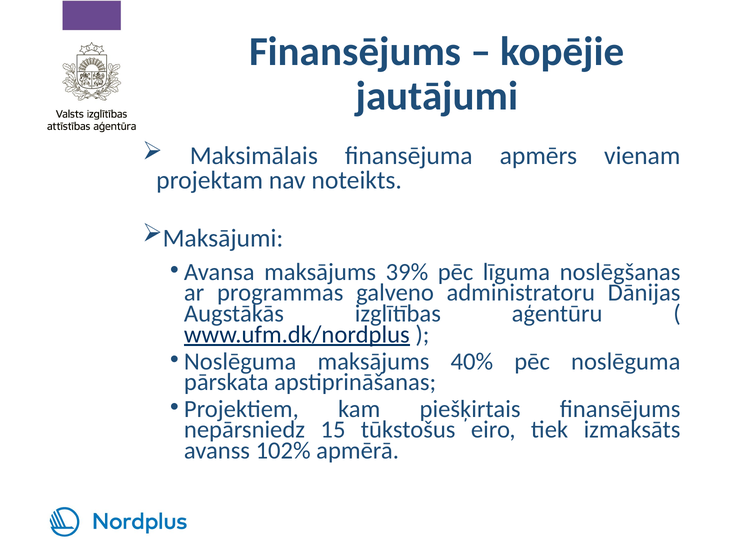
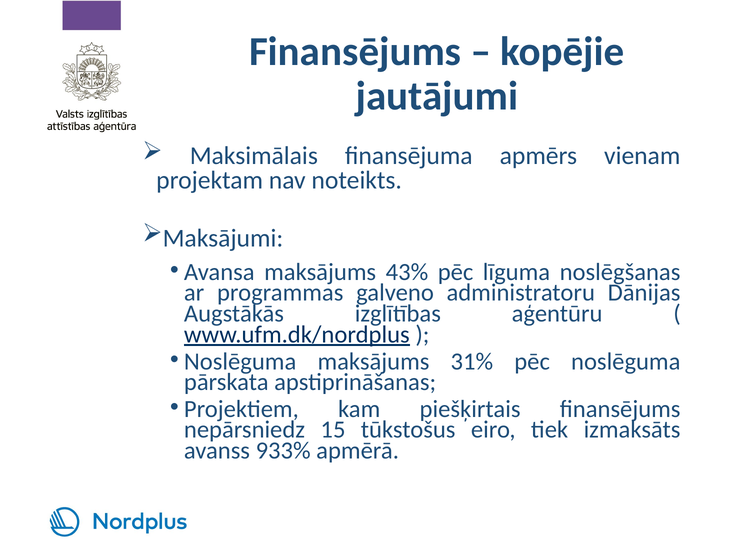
39%: 39% -> 43%
40%: 40% -> 31%
102%: 102% -> 933%
